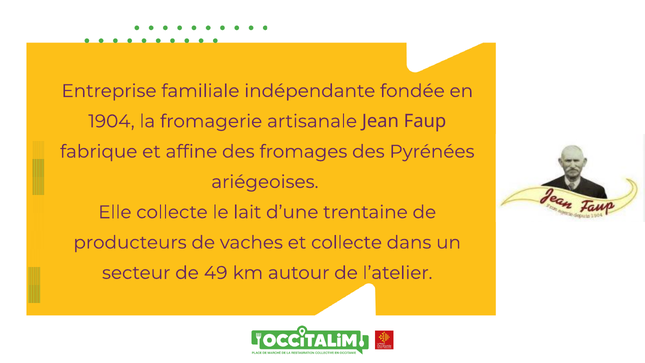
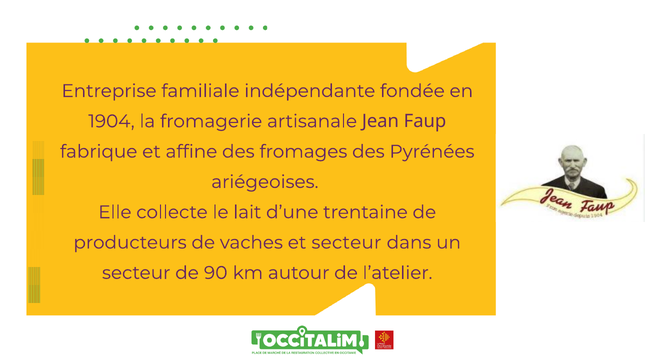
et collecte: collecte -> secteur
49: 49 -> 90
